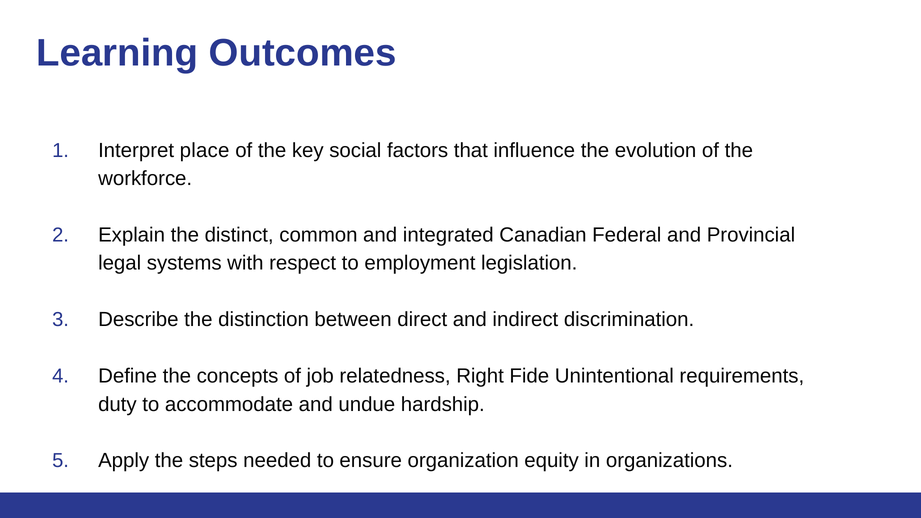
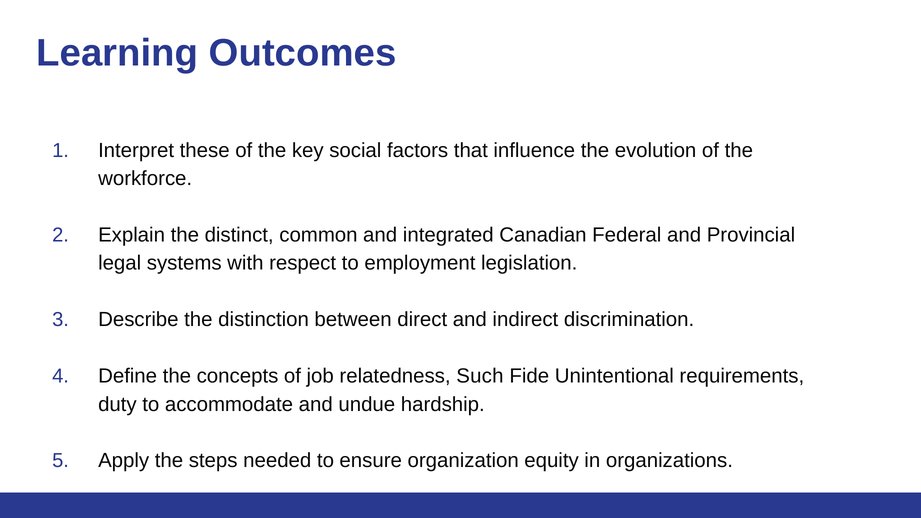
place: place -> these
Right: Right -> Such
